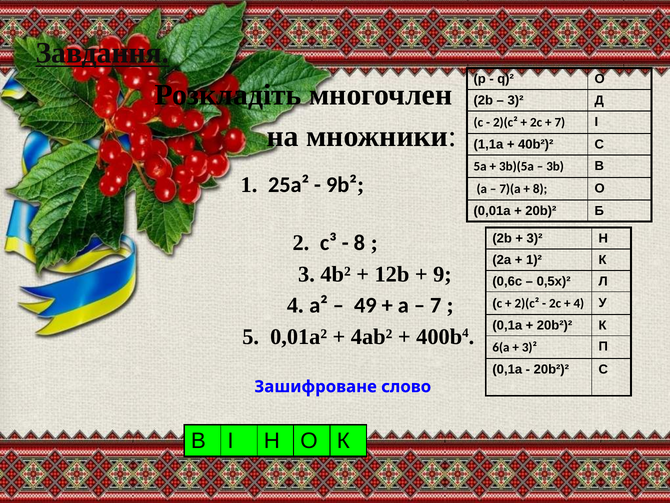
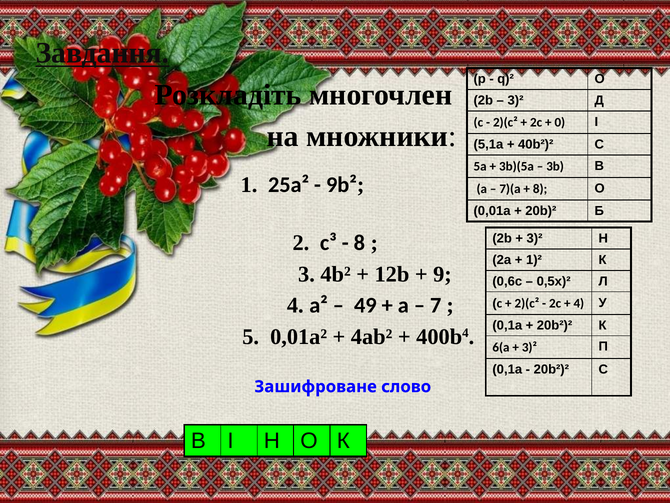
7 at (560, 122): 7 -> 0
1,1a: 1,1a -> 5,1a
